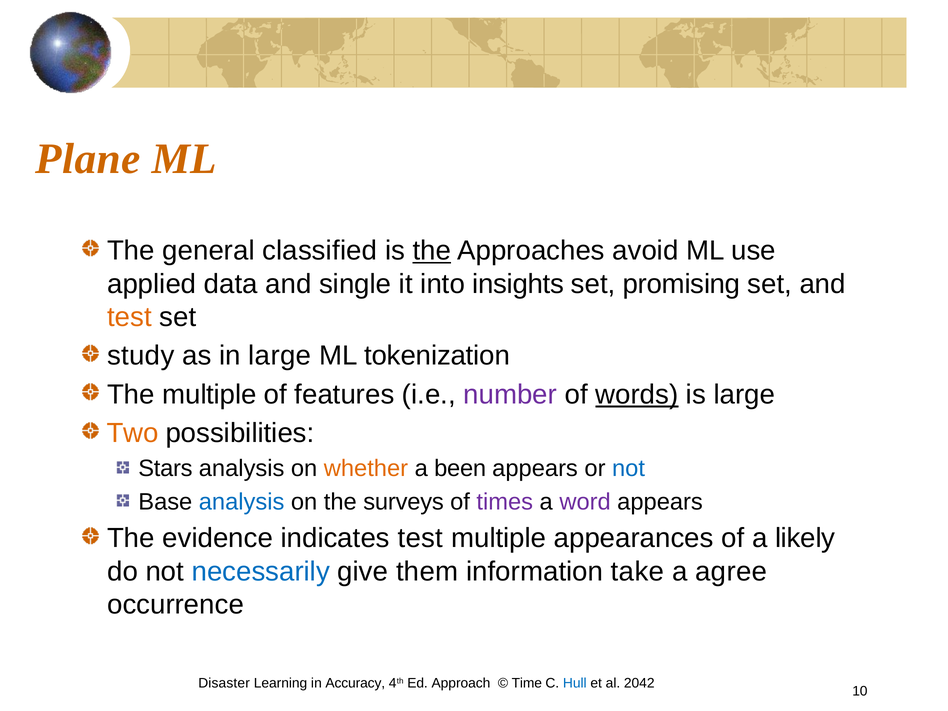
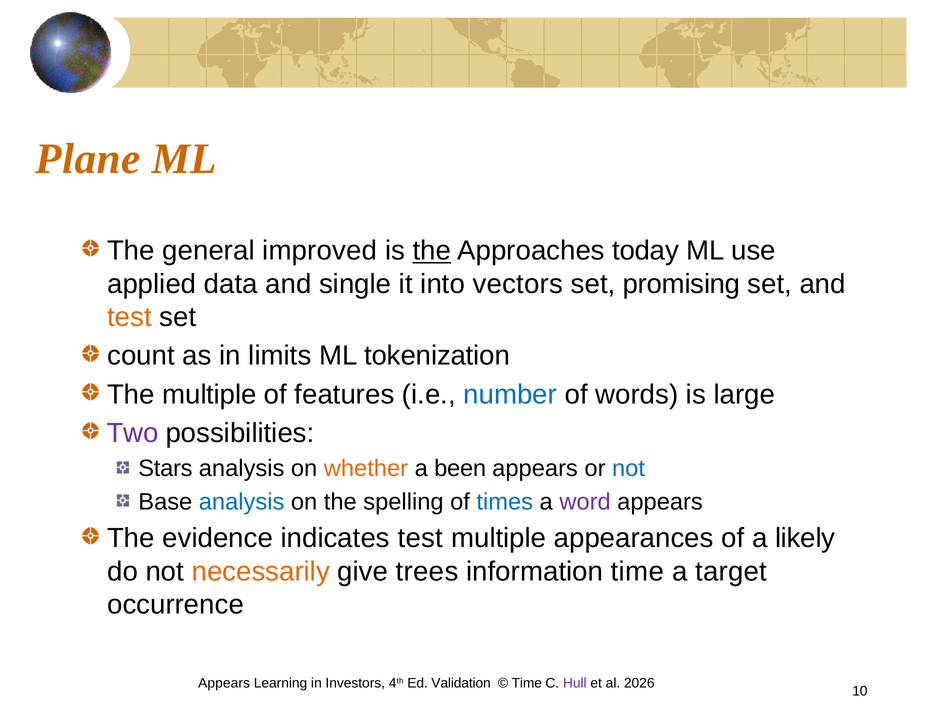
classified: classified -> improved
avoid: avoid -> today
insights: insights -> vectors
study: study -> count
in large: large -> limits
number colour: purple -> blue
words underline: present -> none
Two colour: orange -> purple
surveys: surveys -> spelling
times colour: purple -> blue
necessarily colour: blue -> orange
them: them -> trees
information take: take -> time
agree: agree -> target
Disaster at (224, 683): Disaster -> Appears
Accuracy: Accuracy -> Investors
Approach: Approach -> Validation
Hull colour: blue -> purple
2042: 2042 -> 2026
